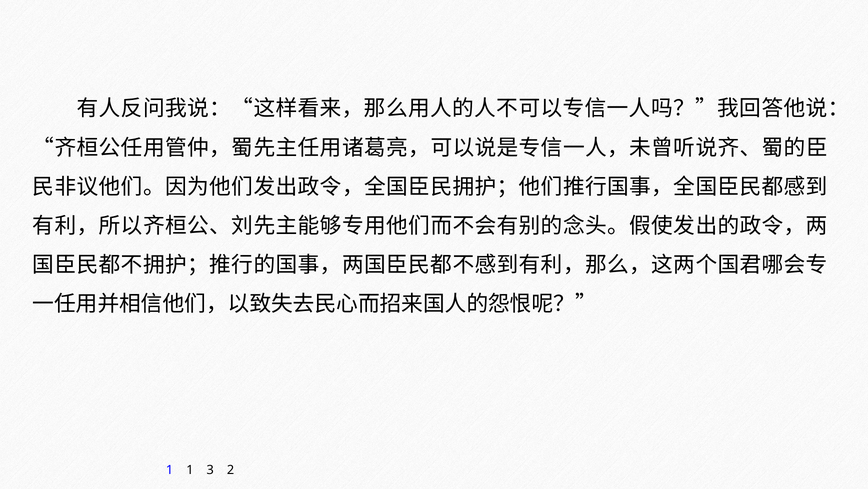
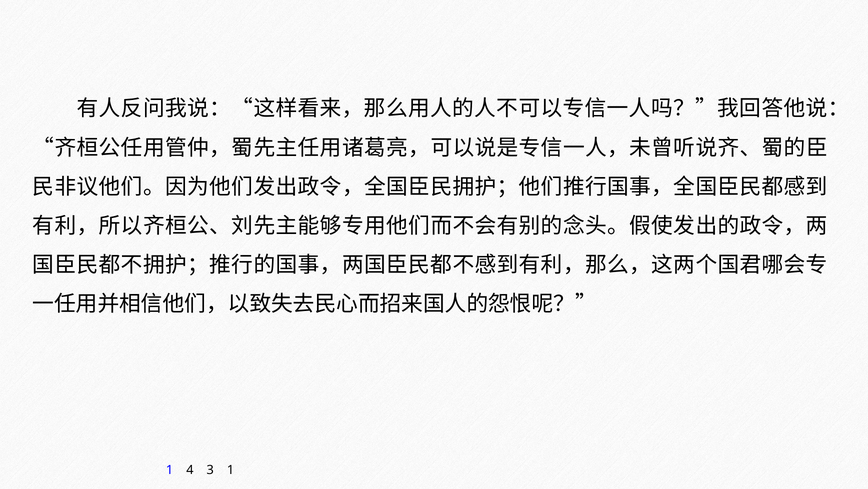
1 1: 1 -> 4
3 2: 2 -> 1
